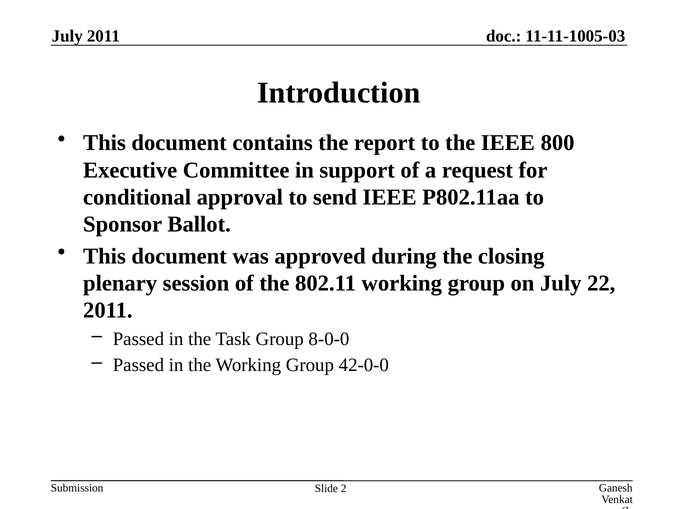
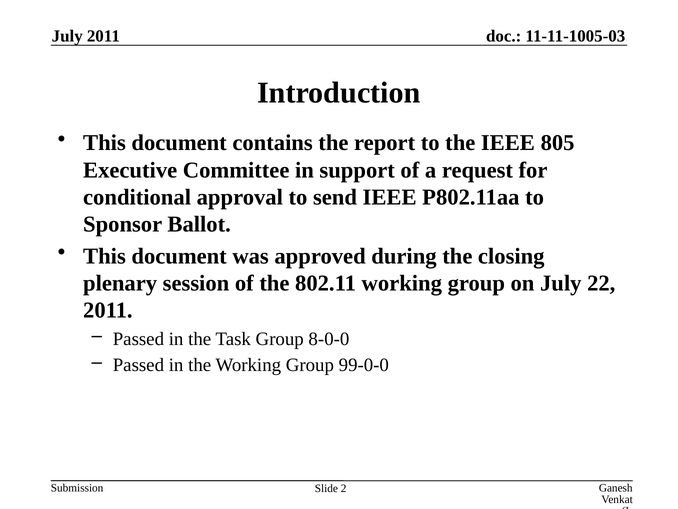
800: 800 -> 805
42-0-0: 42-0-0 -> 99-0-0
